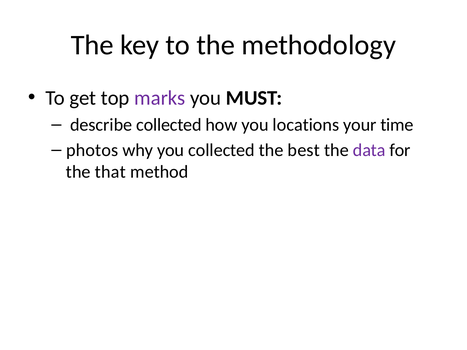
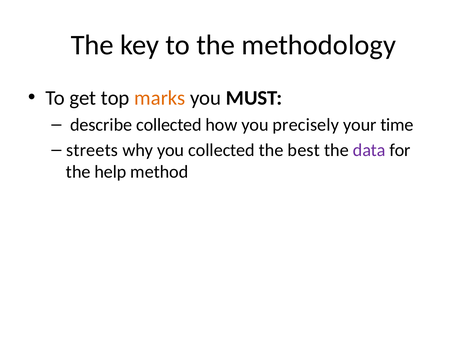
marks colour: purple -> orange
locations: locations -> precisely
photos: photos -> streets
that: that -> help
